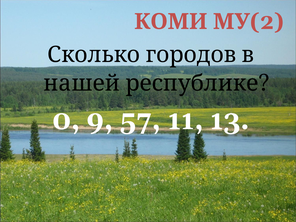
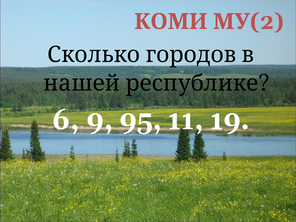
0: 0 -> 6
57: 57 -> 95
13: 13 -> 19
